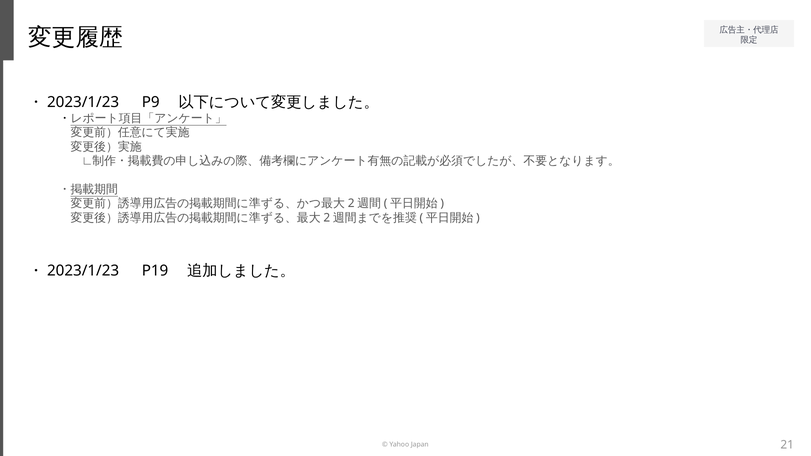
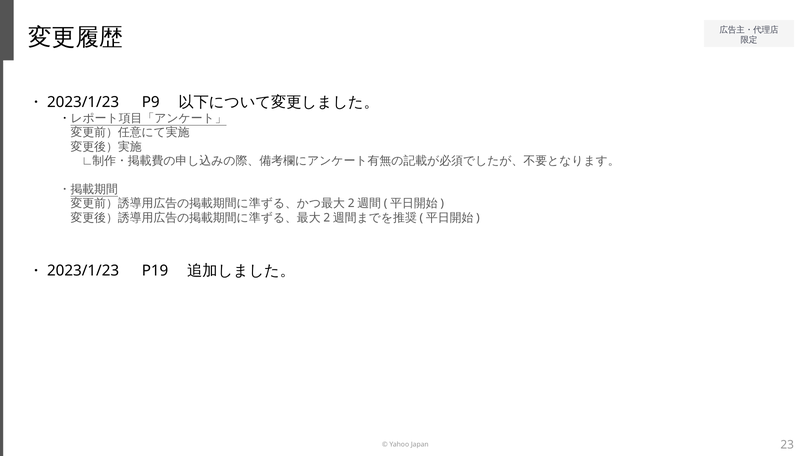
21: 21 -> 23
